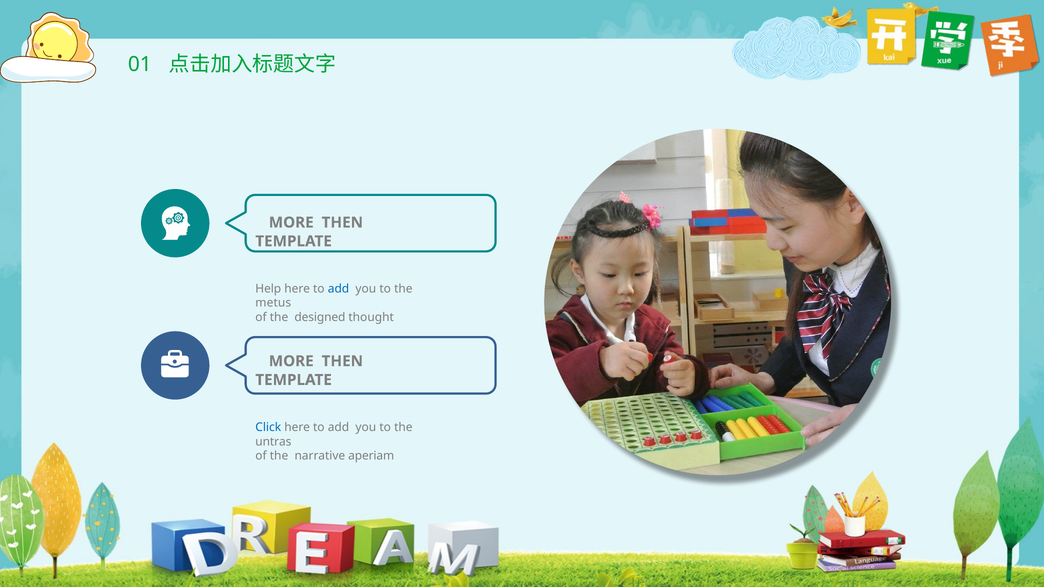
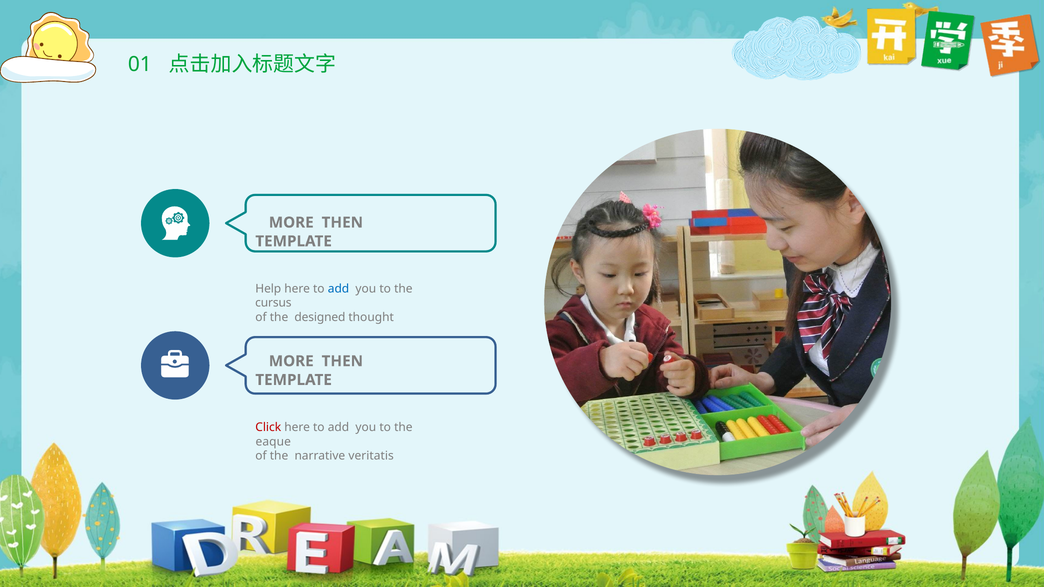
metus: metus -> cursus
Click colour: blue -> red
untras: untras -> eaque
aperiam: aperiam -> veritatis
